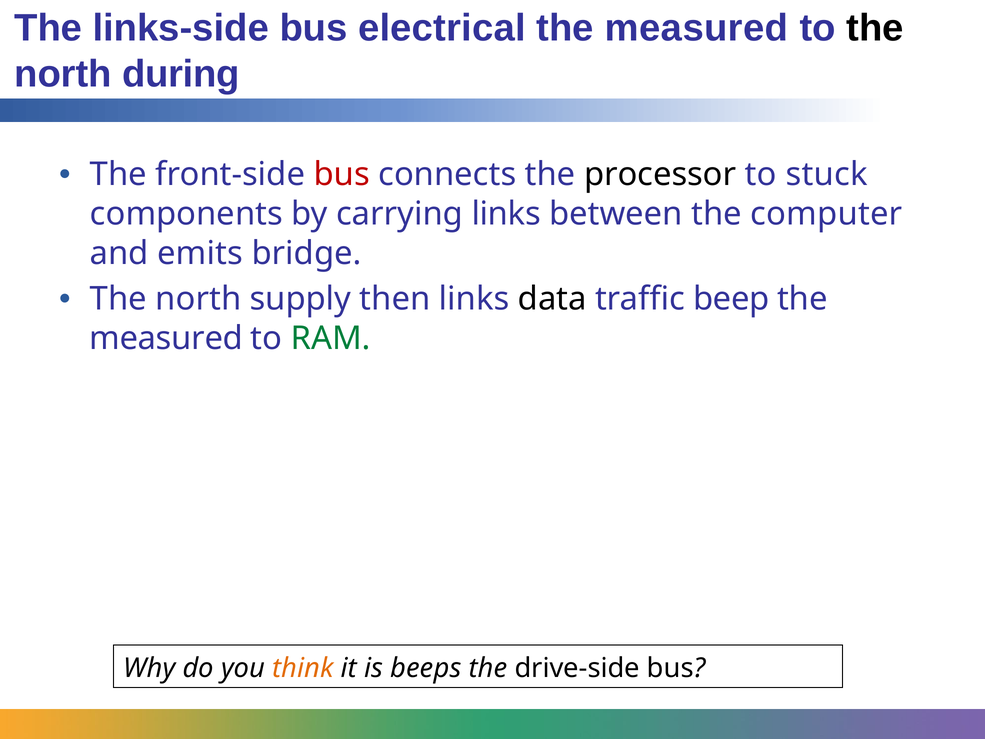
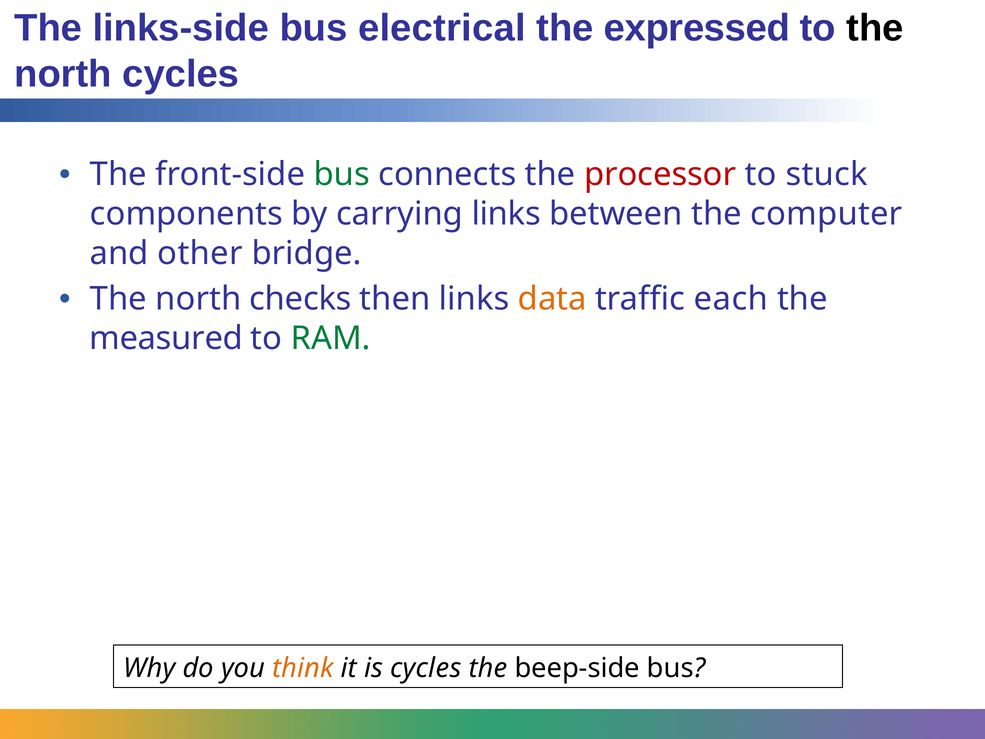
measured at (696, 28): measured -> expressed
north during: during -> cycles
bus at (342, 174) colour: red -> green
processor colour: black -> red
emits: emits -> other
supply: supply -> checks
data colour: black -> orange
beep: beep -> each
is beeps: beeps -> cycles
drive-side: drive-side -> beep-side
